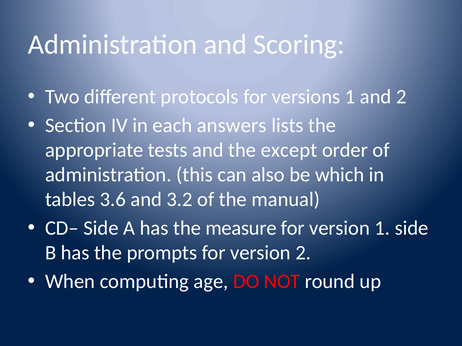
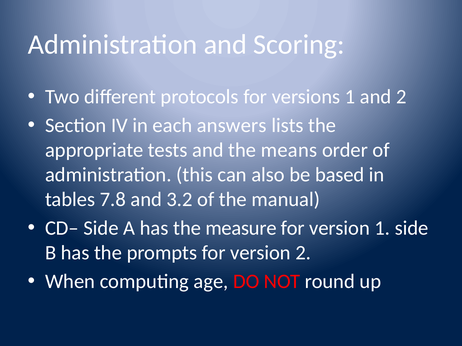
except: except -> means
which: which -> based
3.6: 3.6 -> 7.8
